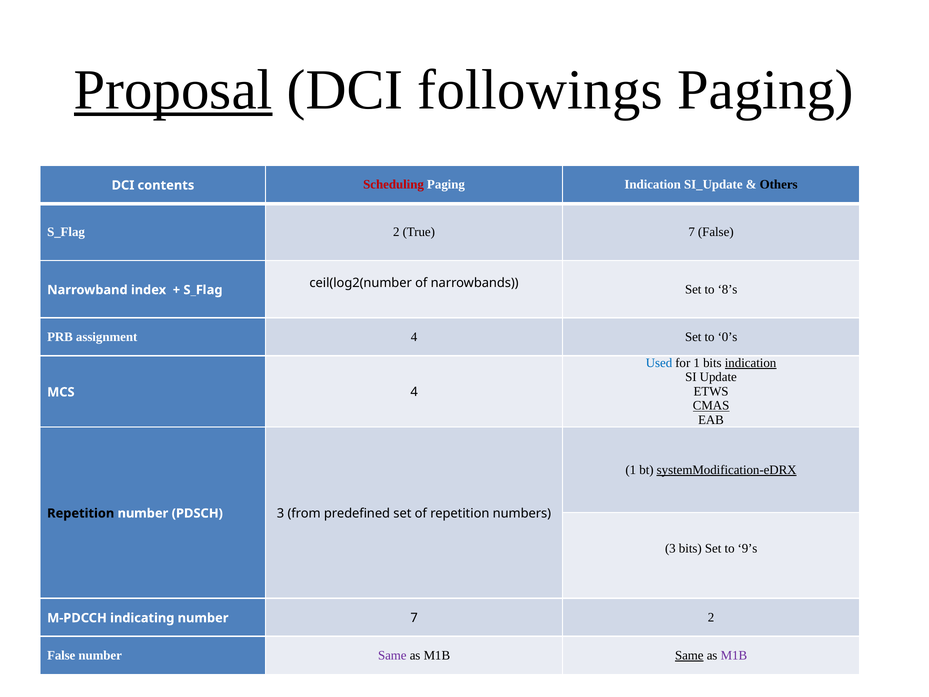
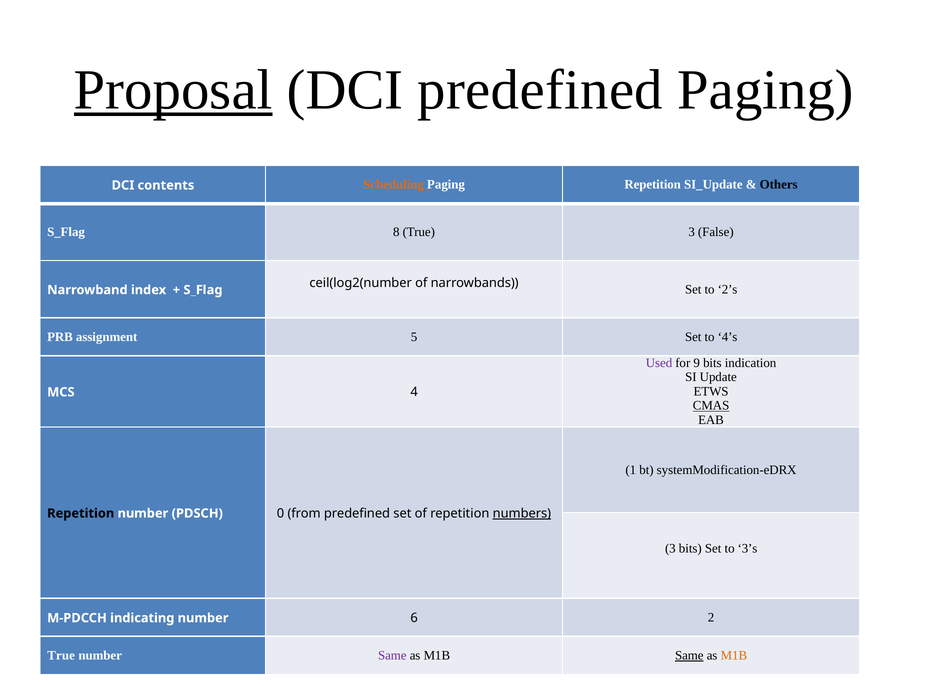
DCI followings: followings -> predefined
Scheduling colour: red -> orange
Paging Indication: Indication -> Repetition
2 at (396, 232): 2 -> 8
True 7: 7 -> 3
8’s: 8’s -> 2’s
assignment 4: 4 -> 5
0’s: 0’s -> 4’s
Used colour: blue -> purple
for 1: 1 -> 9
indication at (751, 363) underline: present -> none
systemModification-eDRX underline: present -> none
PDSCH 3: 3 -> 0
numbers underline: none -> present
9’s: 9’s -> 3’s
number 7: 7 -> 6
False at (61, 655): False -> True
M1B at (734, 655) colour: purple -> orange
